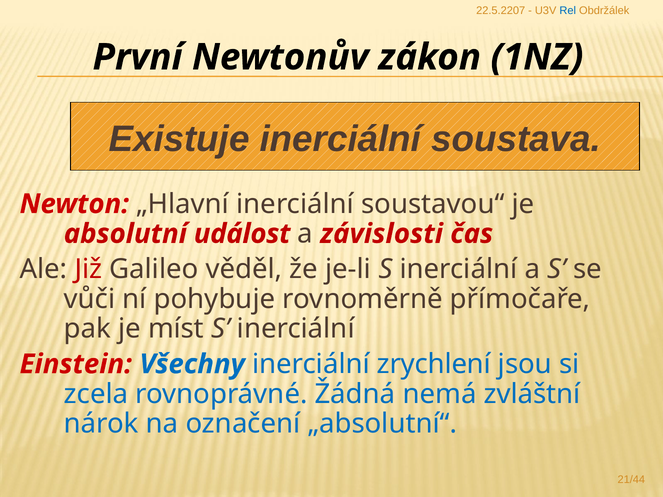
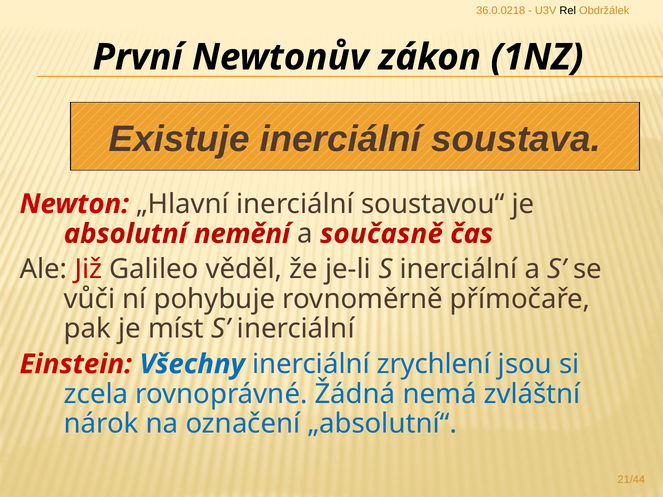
22.5.2207: 22.5.2207 -> 36.0.0218
Rel colour: blue -> black
událost: událost -> nemění
závislosti: závislosti -> současně
